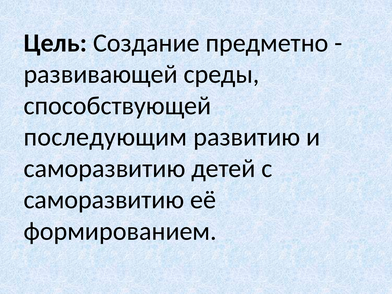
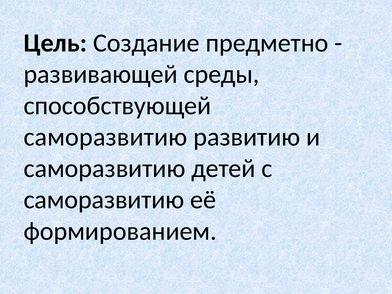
последующим at (105, 137): последующим -> саморазвитию
